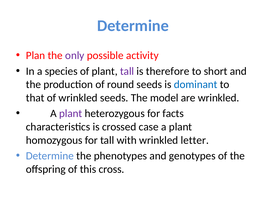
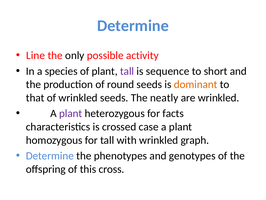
Plan: Plan -> Line
only colour: purple -> black
therefore: therefore -> sequence
dominant colour: blue -> orange
model: model -> neatly
letter: letter -> graph
